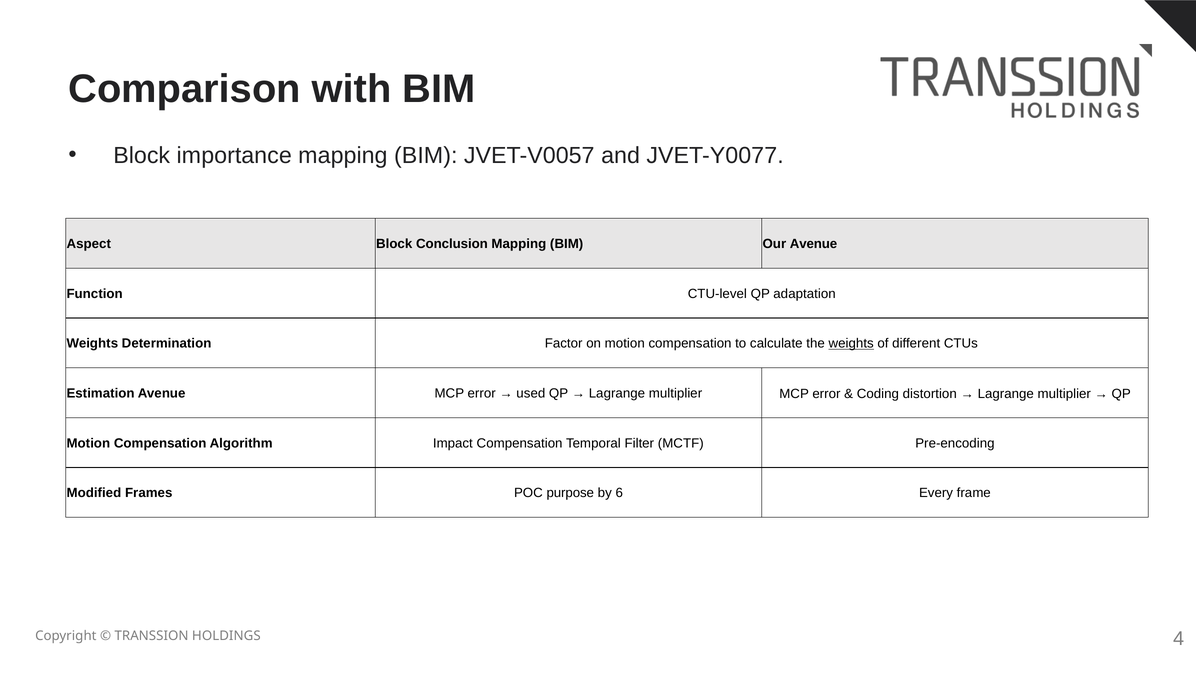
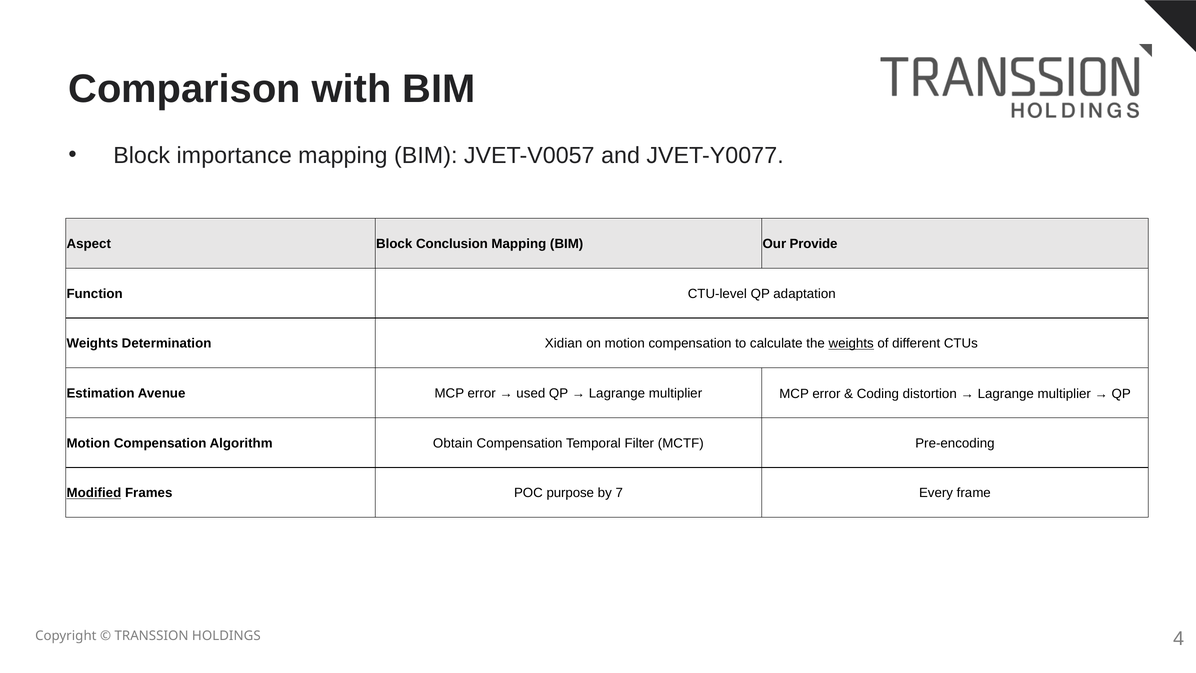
Our Avenue: Avenue -> Provide
Factor: Factor -> Xidian
Impact: Impact -> Obtain
Modified underline: none -> present
6: 6 -> 7
